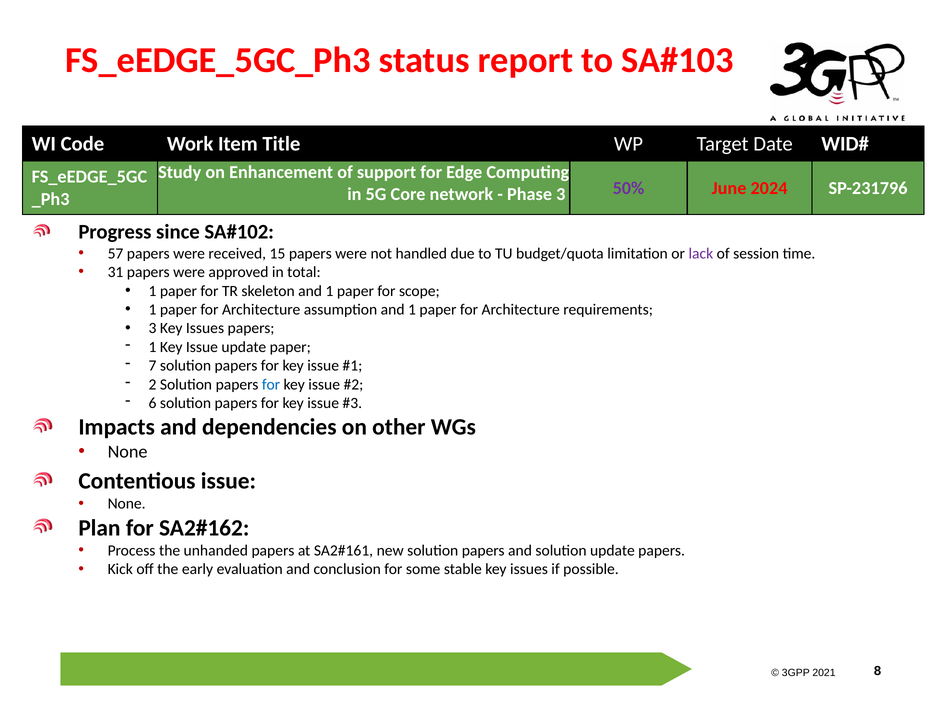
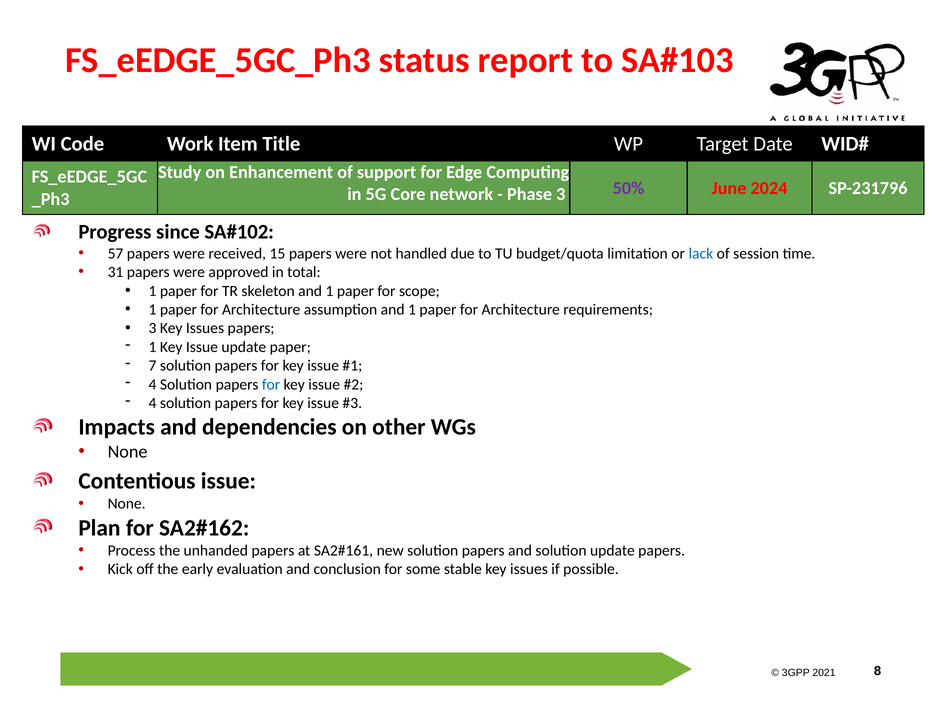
lack colour: purple -> blue
2 at (153, 384): 2 -> 4
6 at (153, 403): 6 -> 4
